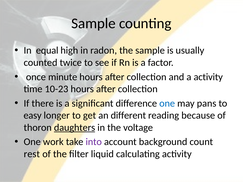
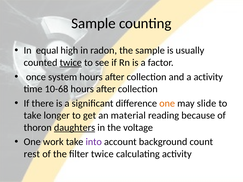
twice at (71, 63) underline: none -> present
minute: minute -> system
10-23: 10-23 -> 10-68
one at (167, 103) colour: blue -> orange
pans: pans -> slide
easy at (33, 116): easy -> take
different: different -> material
filter liquid: liquid -> twice
